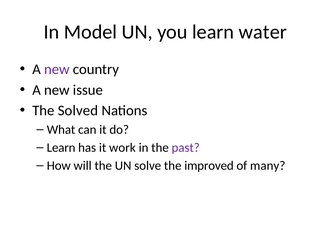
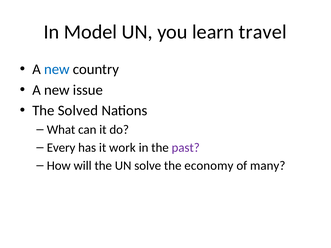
water: water -> travel
new at (57, 69) colour: purple -> blue
Learn at (61, 148): Learn -> Every
improved: improved -> economy
